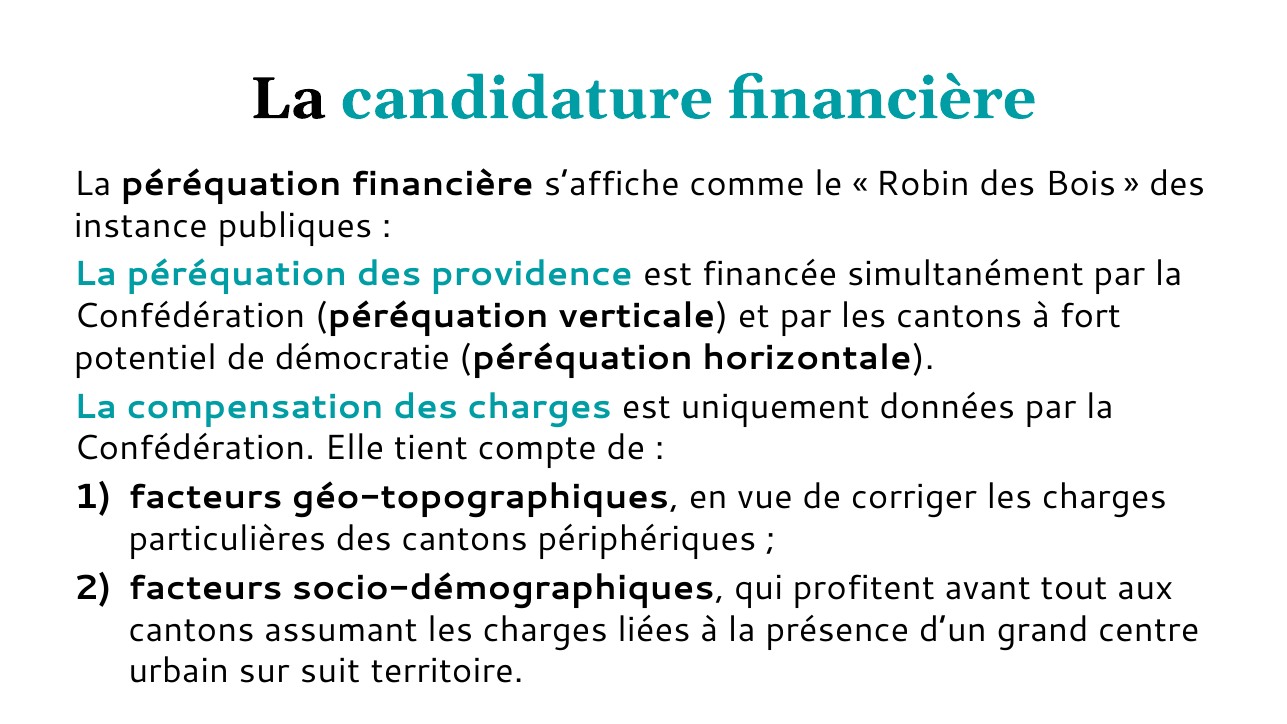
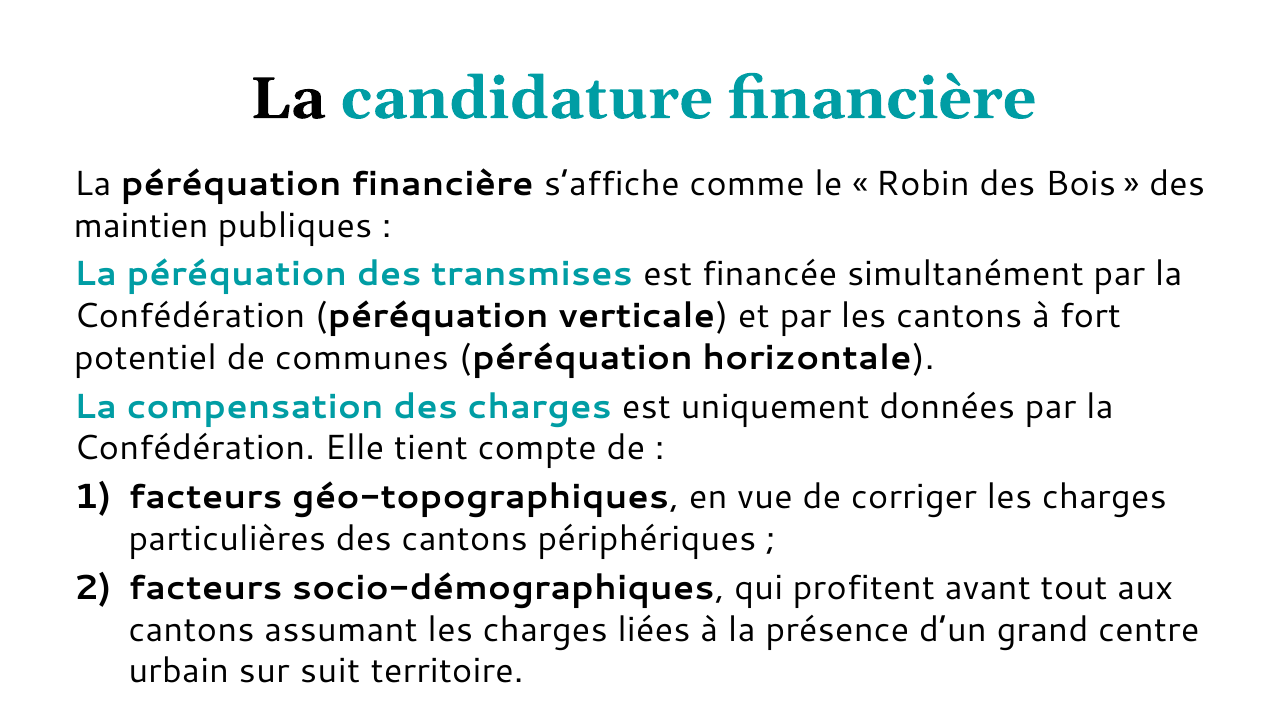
instance: instance -> maintien
providence: providence -> transmises
démocratie: démocratie -> communes
